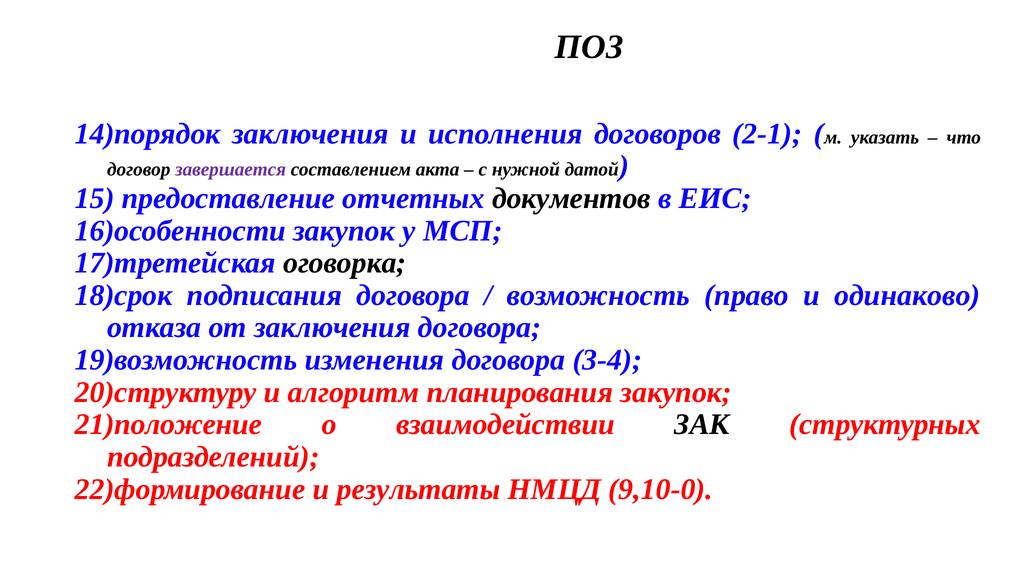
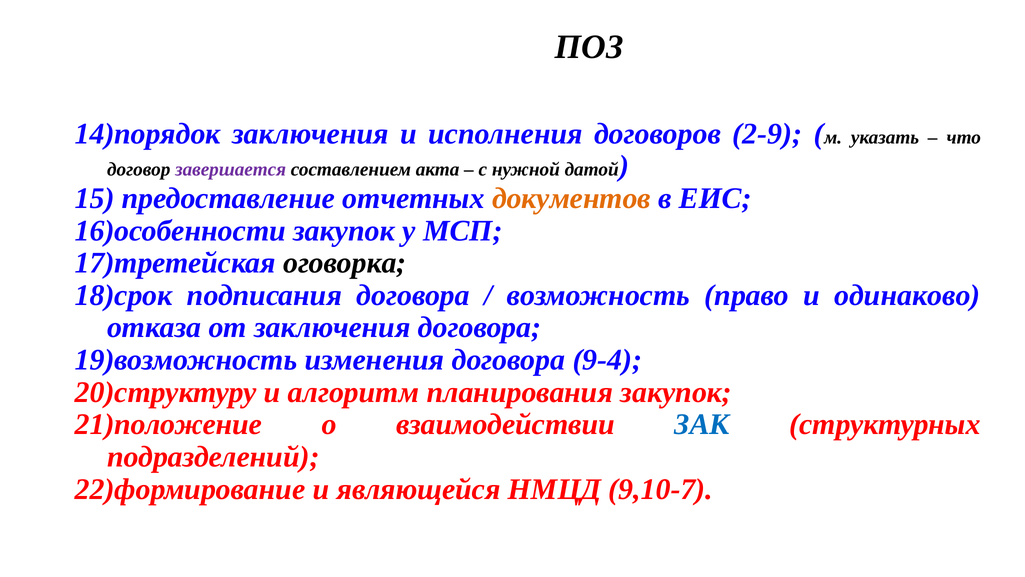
2-1: 2-1 -> 2-9
документов colour: black -> orange
3-4: 3-4 -> 9-4
ЗАК colour: black -> blue
результаты: результаты -> являющейся
9,10-0: 9,10-0 -> 9,10-7
